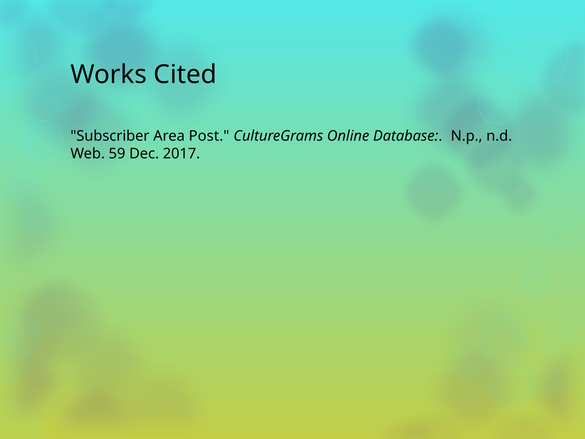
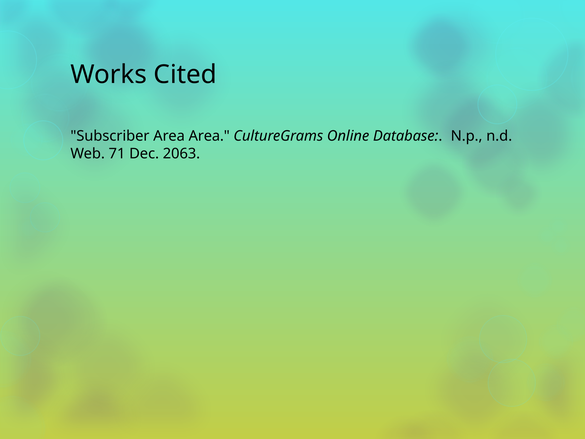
Area Post: Post -> Area
59: 59 -> 71
2017: 2017 -> 2063
